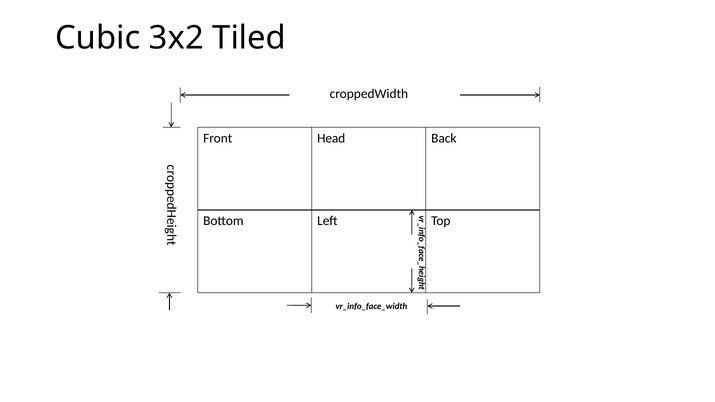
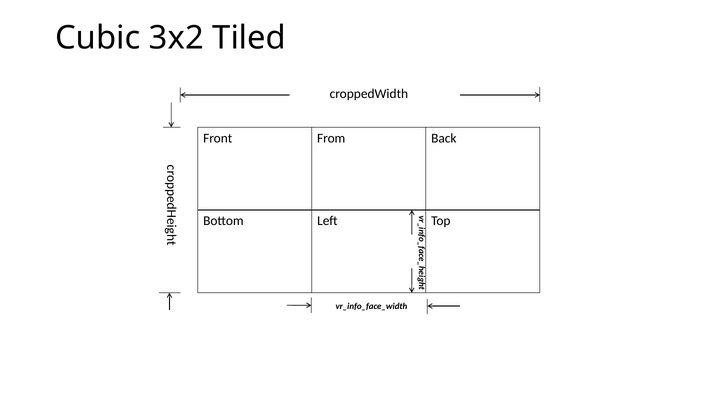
Head: Head -> From
